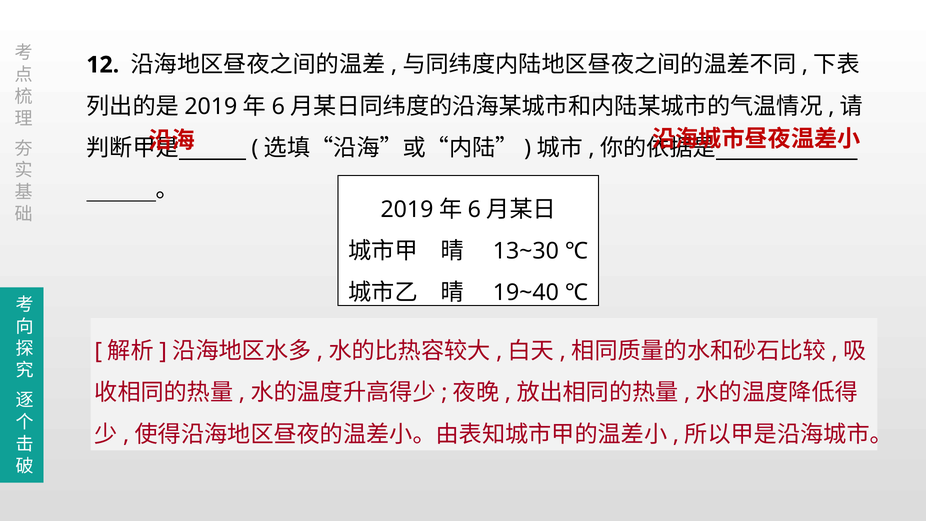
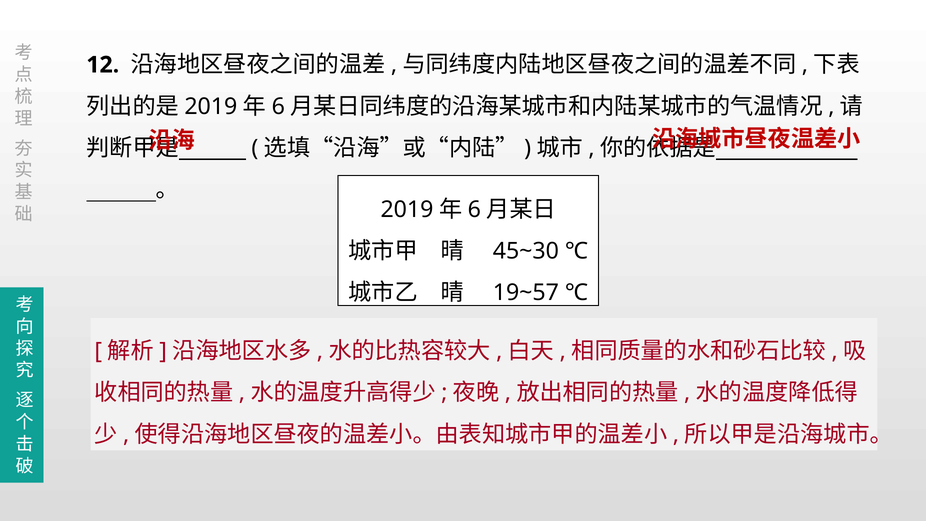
13~30: 13~30 -> 45~30
19~40: 19~40 -> 19~57
